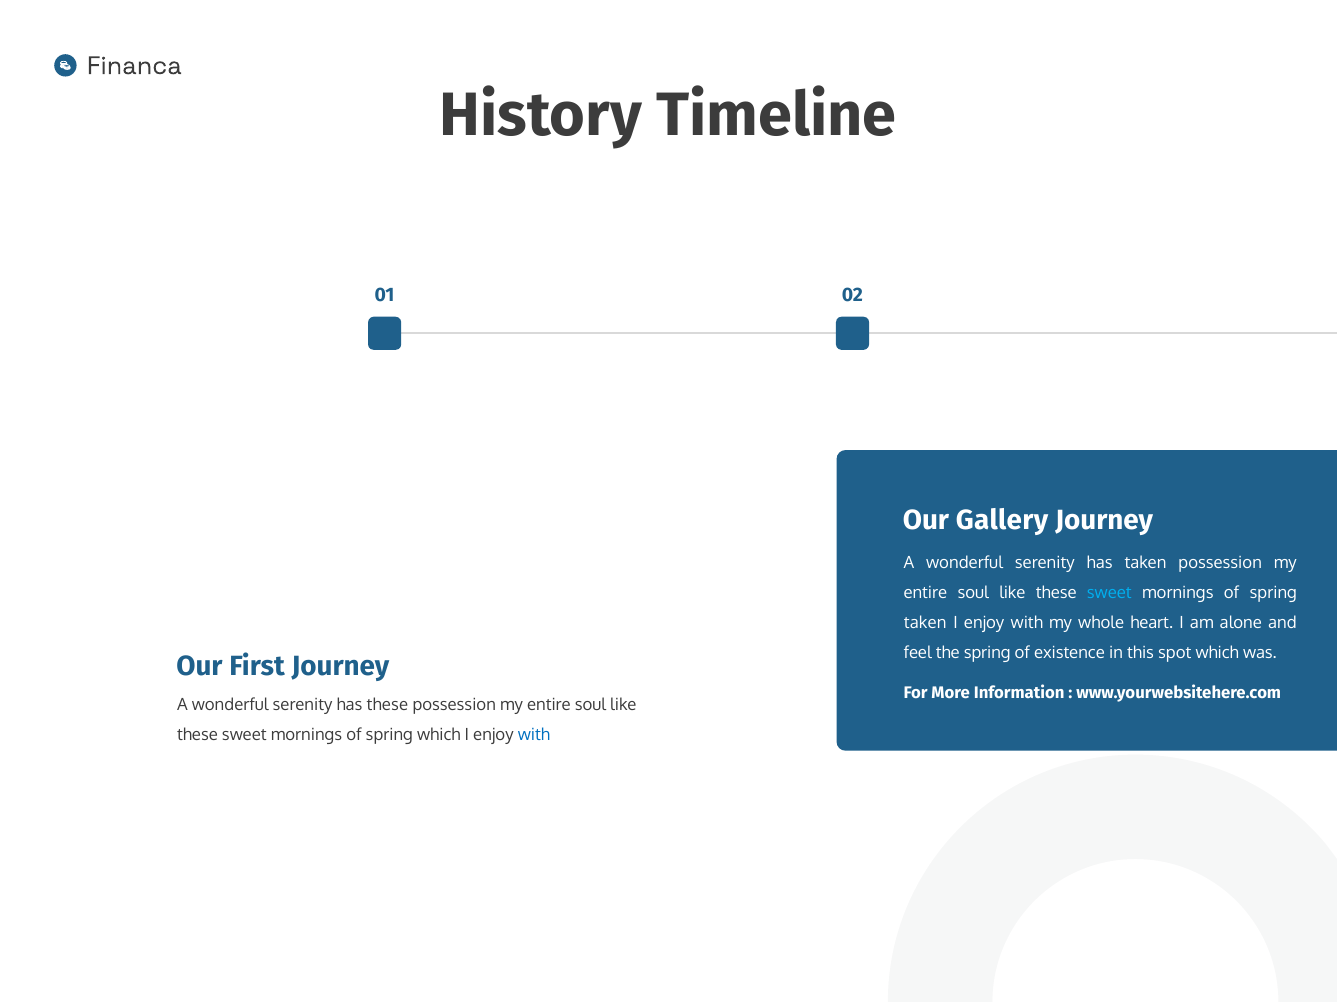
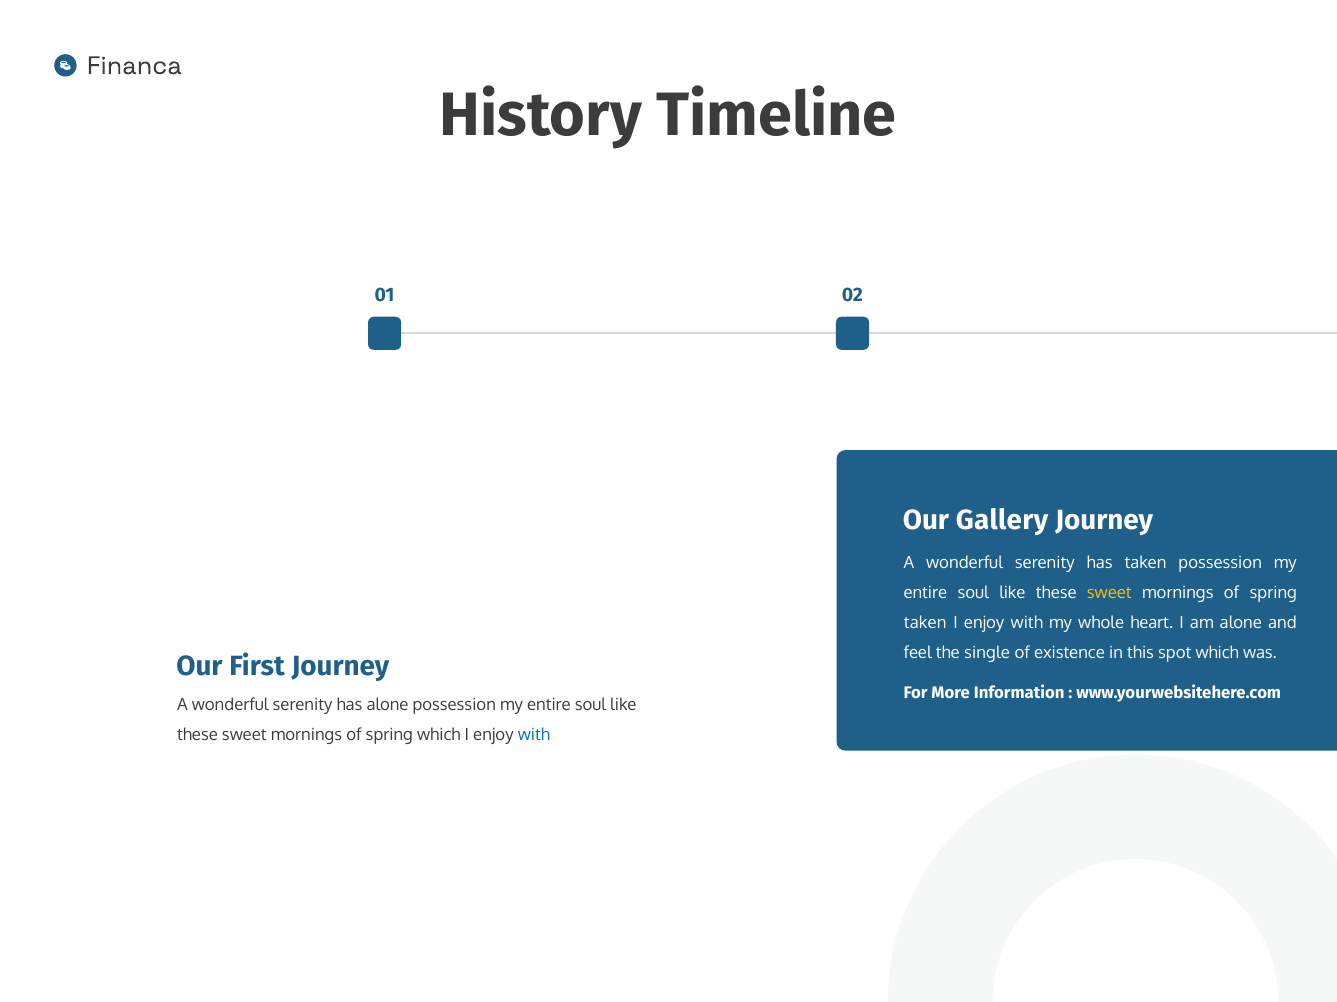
sweet at (1109, 593) colour: light blue -> yellow
the spring: spring -> single
has these: these -> alone
